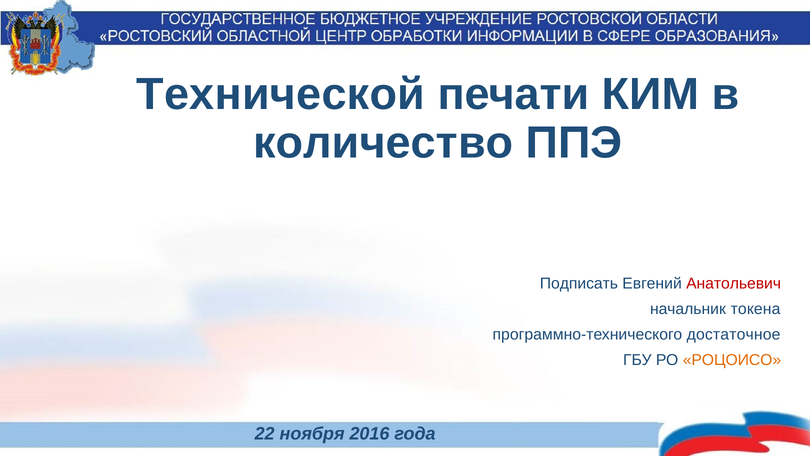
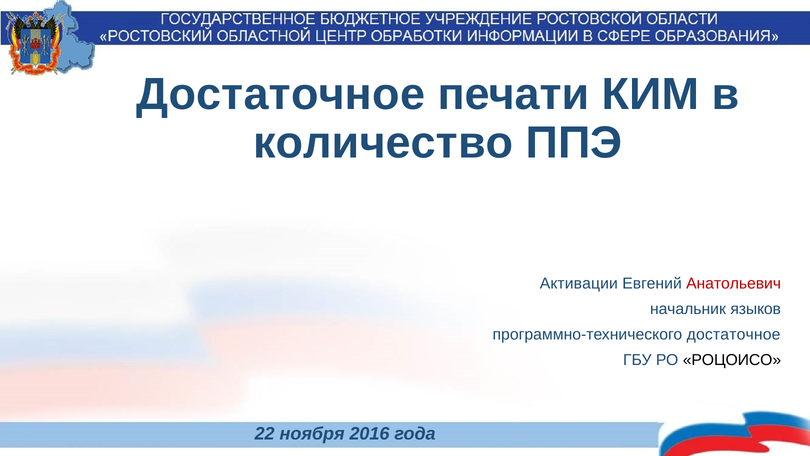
Технической at (281, 94): Технической -> Достаточное
Подписать: Подписать -> Активации
токена: токена -> языков
РОЦОИСО colour: orange -> black
